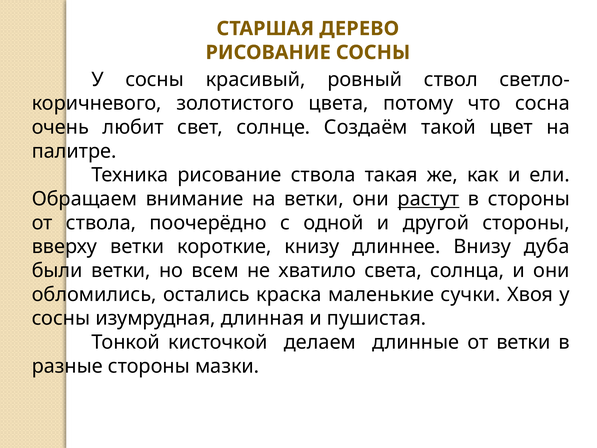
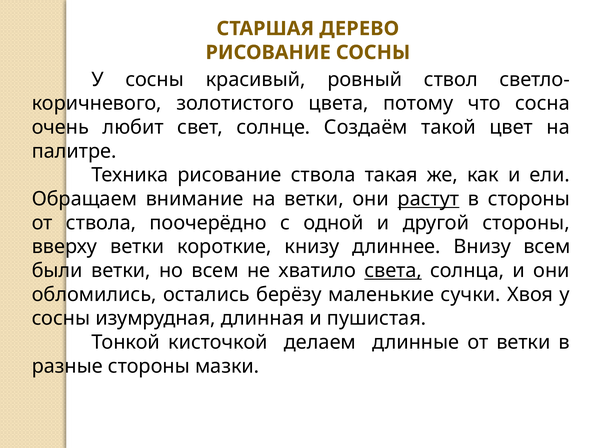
Внизу дуба: дуба -> всем
света underline: none -> present
краска: краска -> берёзу
